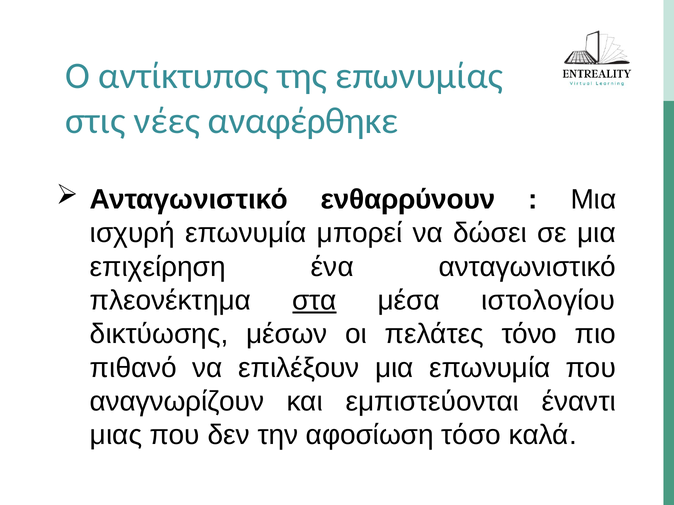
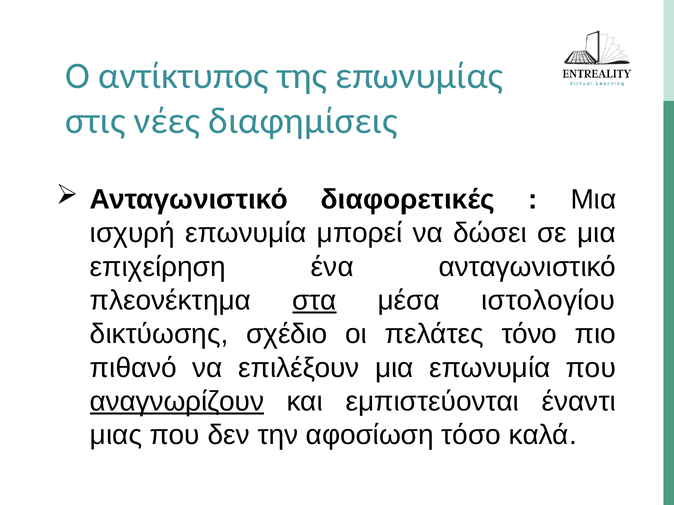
αναφέρθηκε: αναφέρθηκε -> διαφημίσεις
ενθαρρύνουν: ενθαρρύνουν -> διαφορετικές
μέσων: μέσων -> σχέδιο
αναγνωρίζουν underline: none -> present
